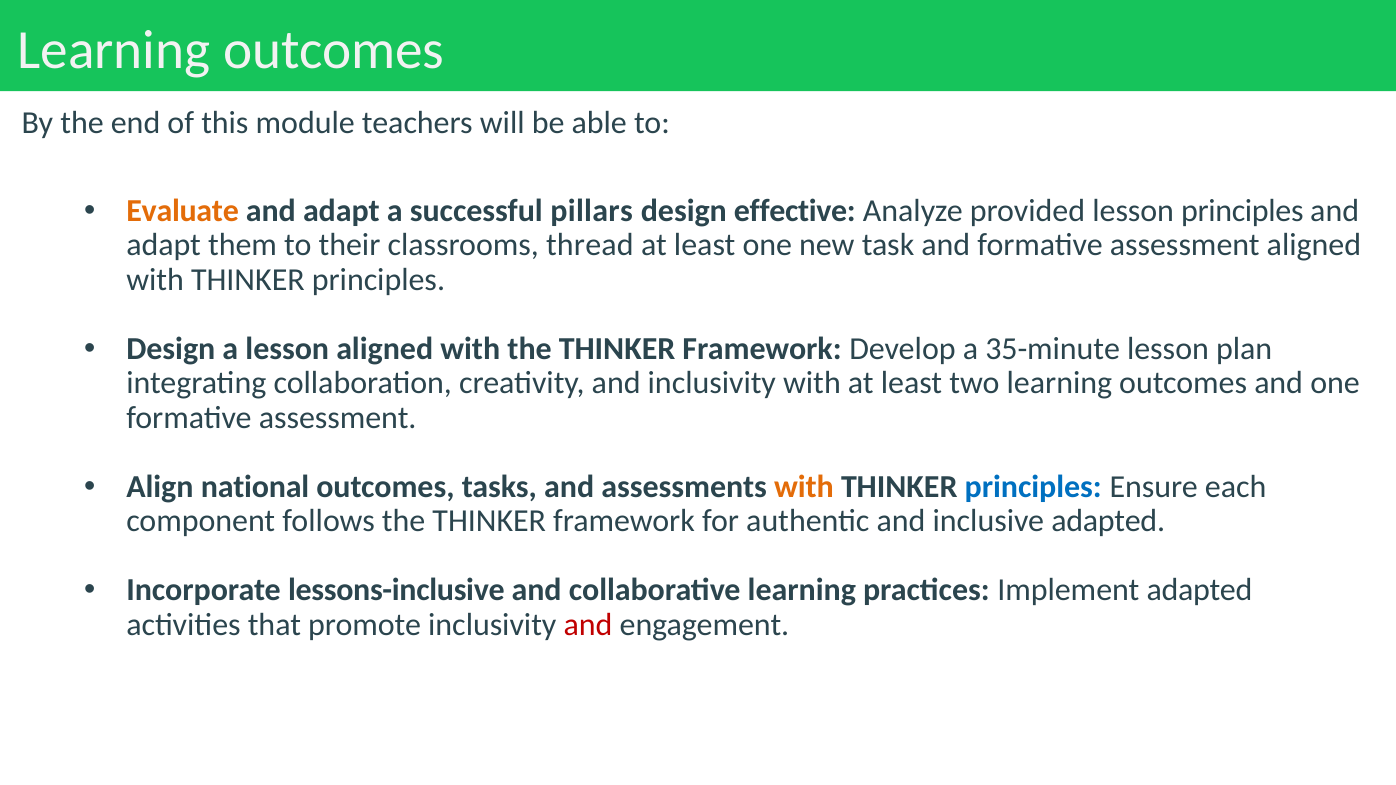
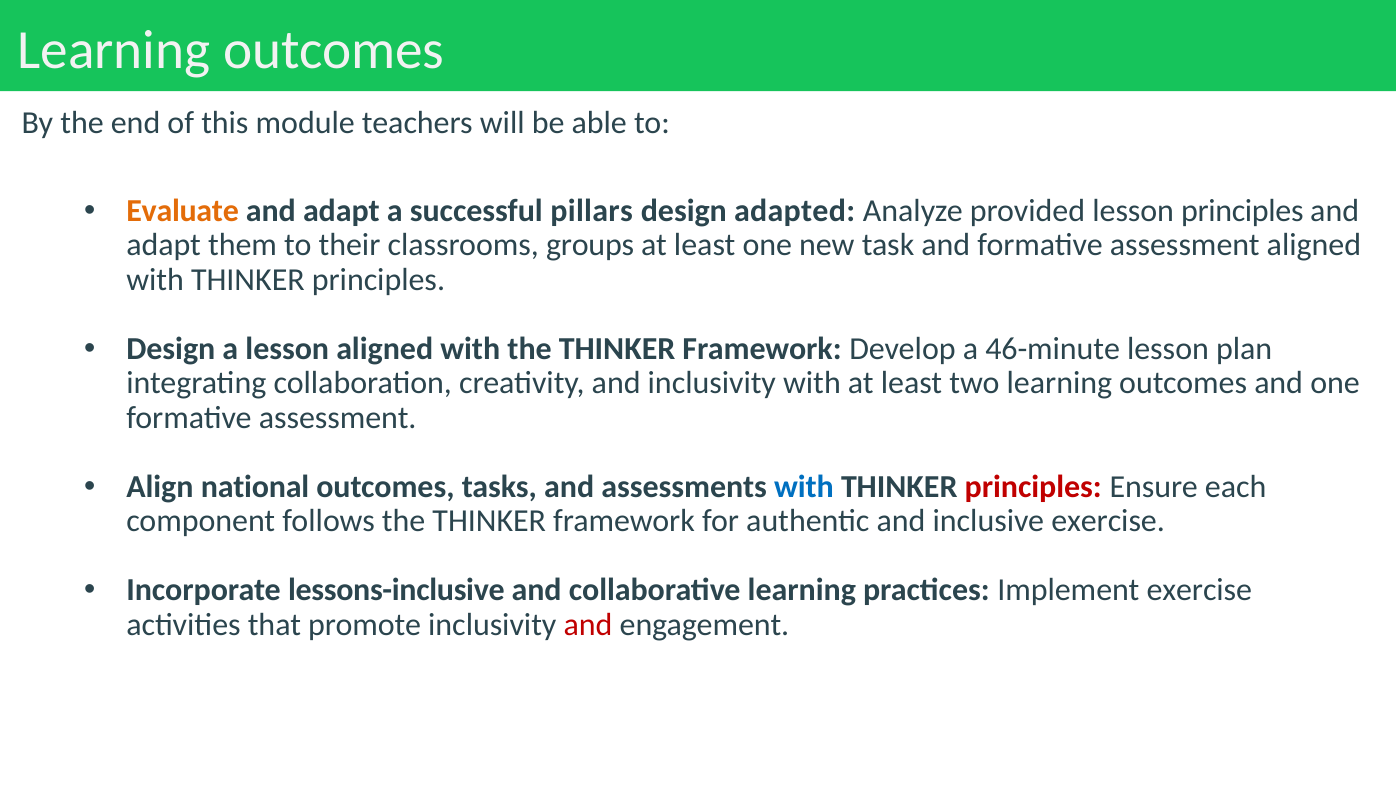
effective: effective -> adapted
thread: thread -> groups
35-minute: 35-minute -> 46-minute
with at (804, 487) colour: orange -> blue
principles at (1033, 487) colour: blue -> red
inclusive adapted: adapted -> exercise
Implement adapted: adapted -> exercise
